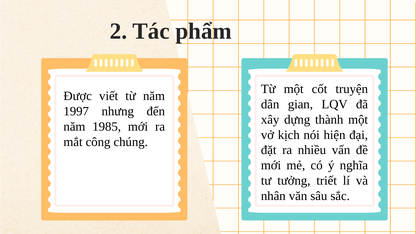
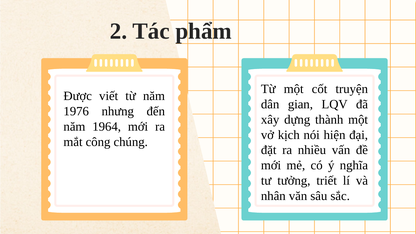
1997: 1997 -> 1976
1985: 1985 -> 1964
